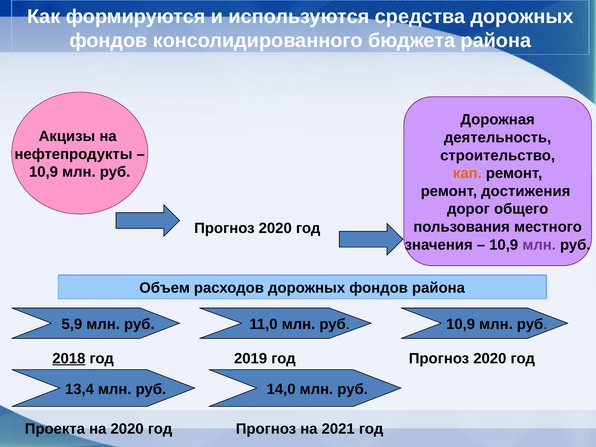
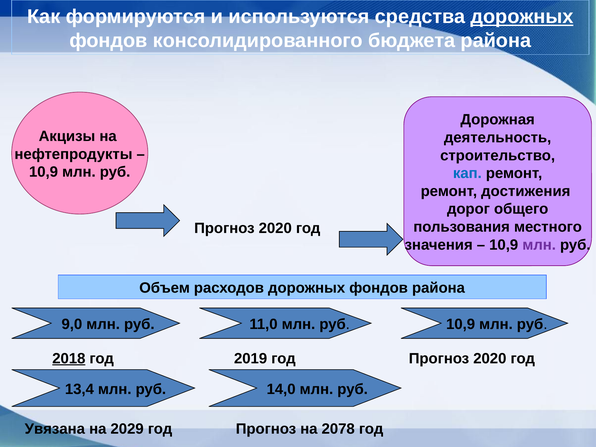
дорожных at (522, 17) underline: none -> present
кап colour: orange -> blue
5,9: 5,9 -> 9,0
Проекта: Проекта -> Увязана
на 2020: 2020 -> 2029
2021: 2021 -> 2078
